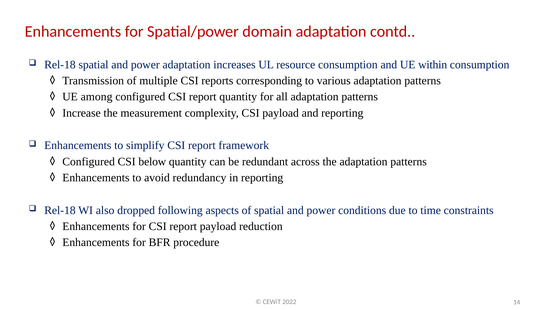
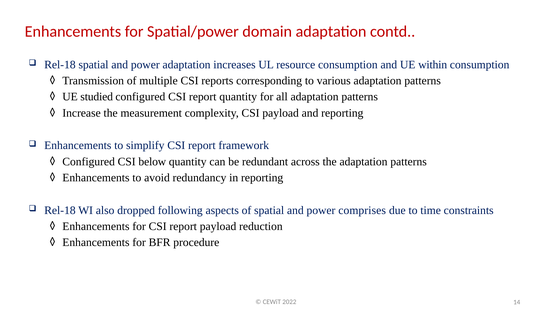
among: among -> studied
conditions: conditions -> comprises
